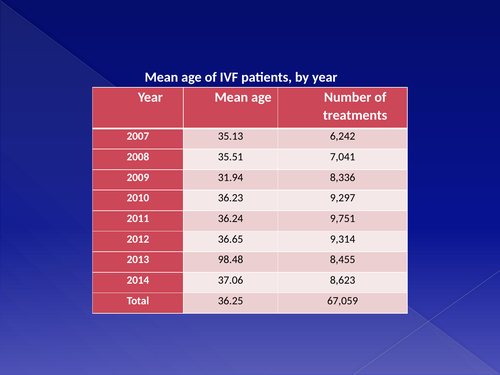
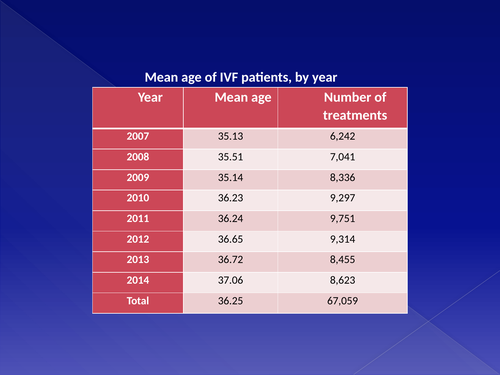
31.94: 31.94 -> 35.14
98.48: 98.48 -> 36.72
